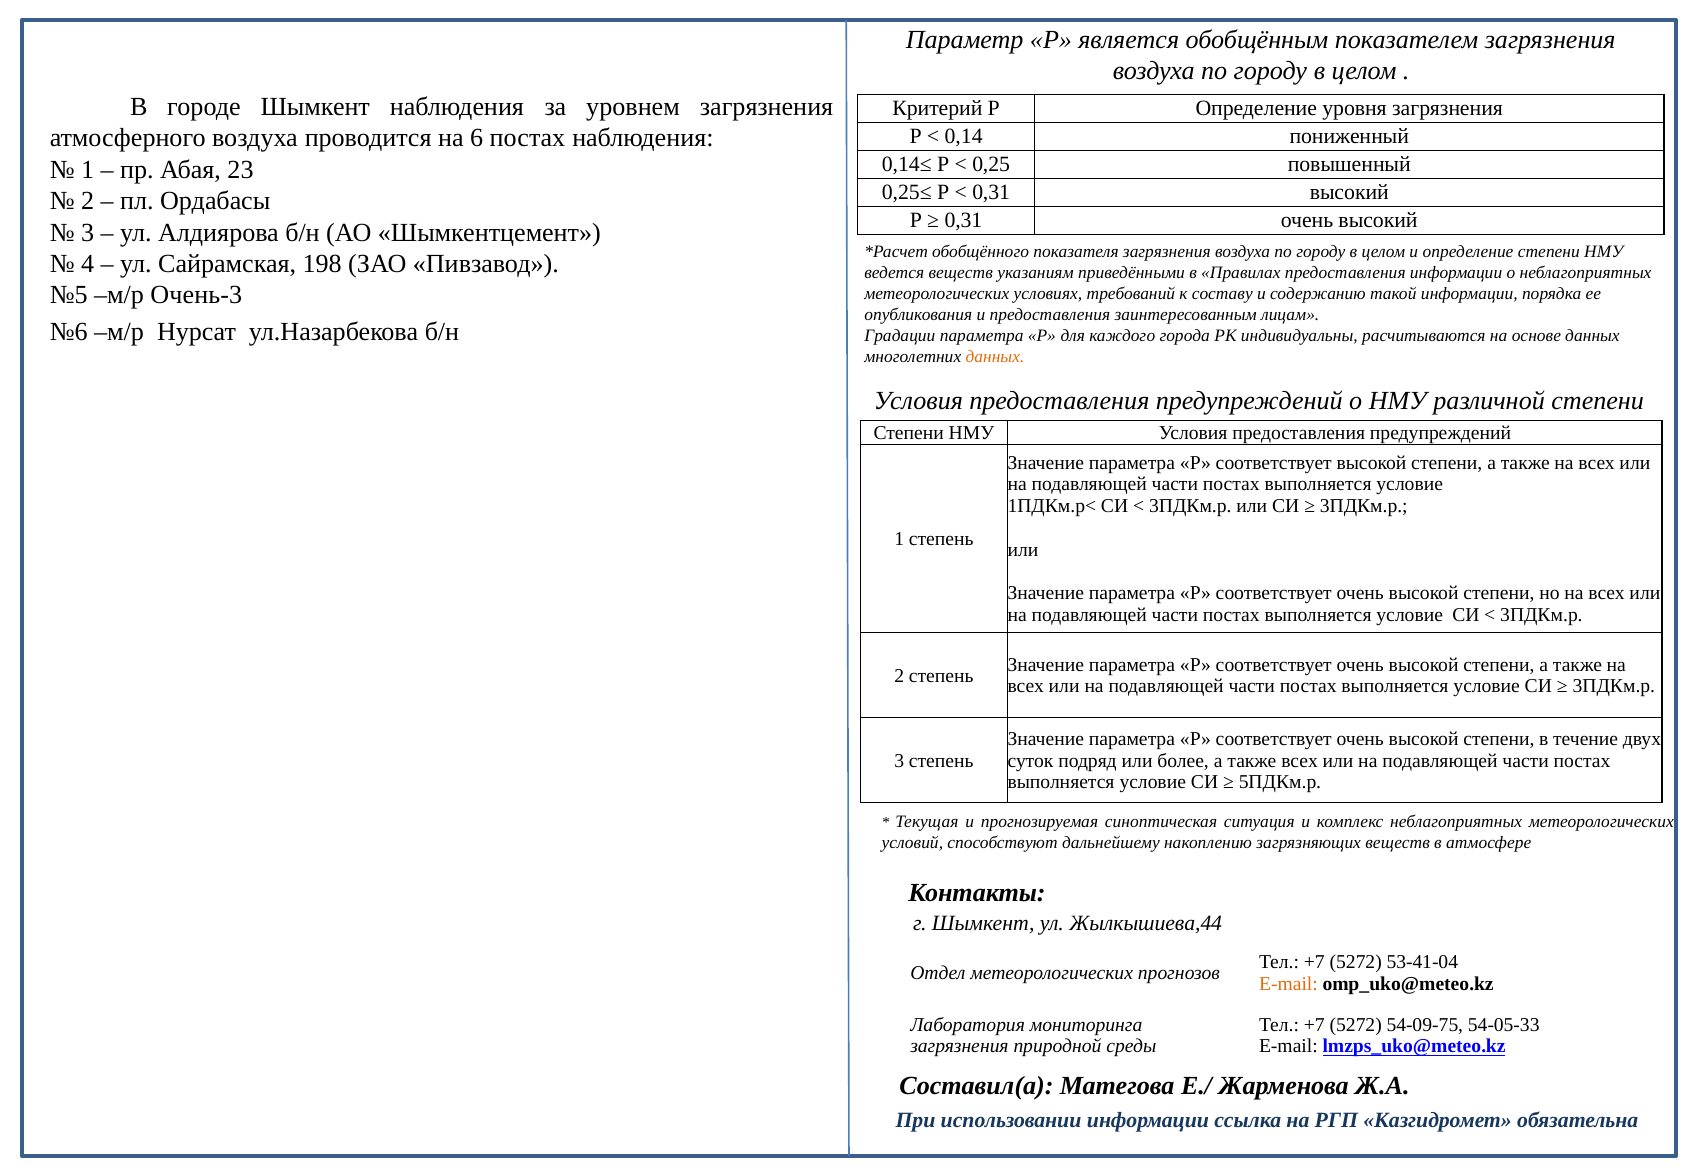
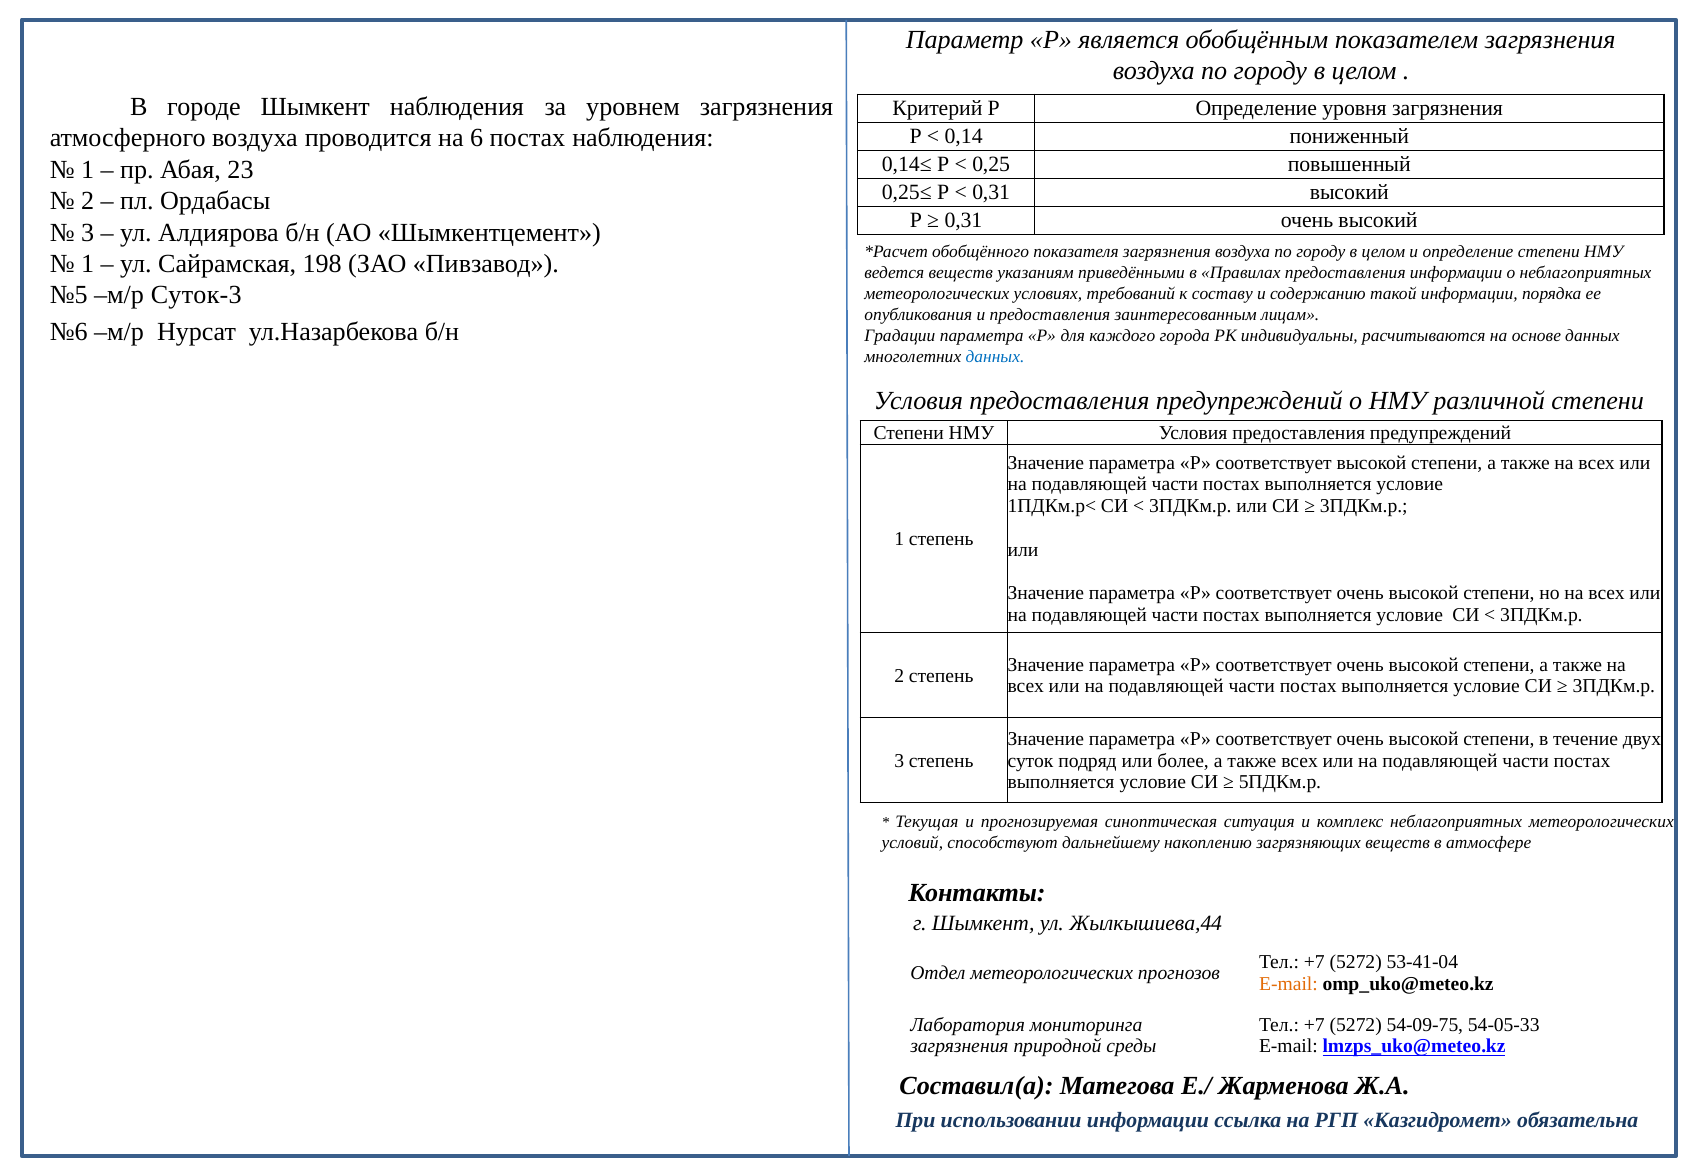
4 at (88, 264): 4 -> 1
Очень-3: Очень-3 -> Суток-3
данных at (995, 356) colour: orange -> blue
